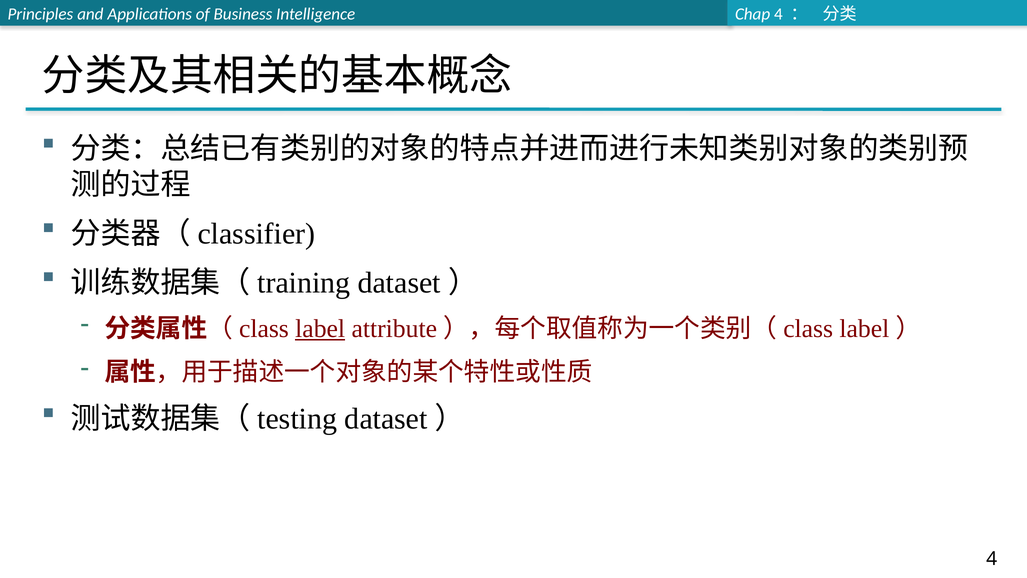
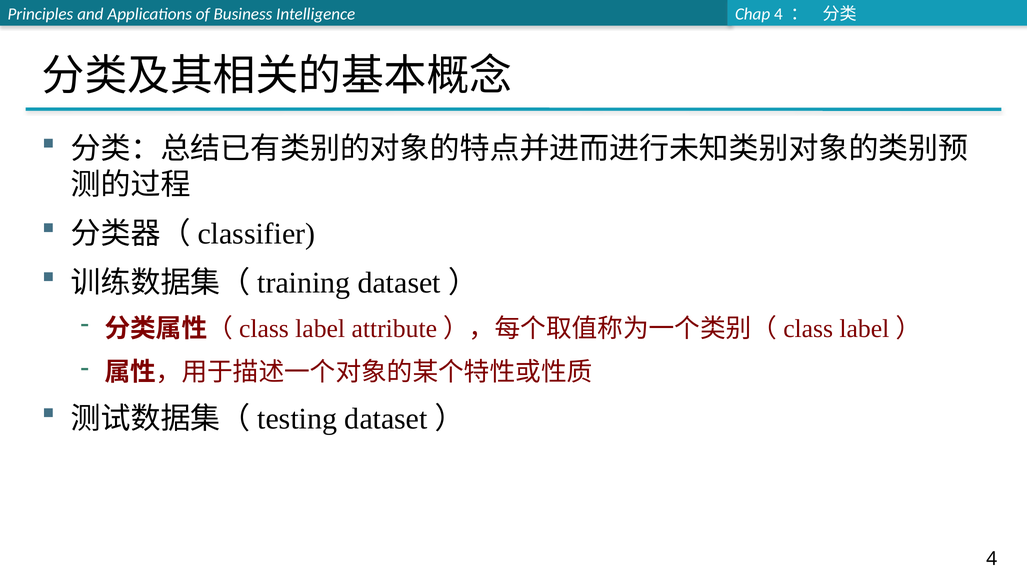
label underline: present -> none
